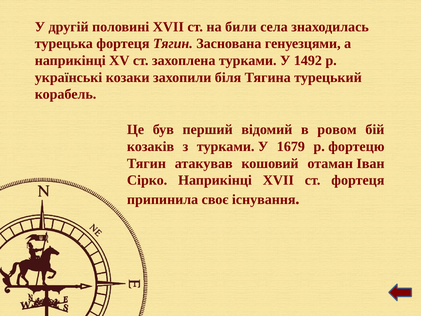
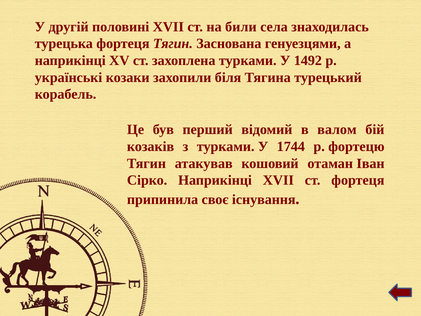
ровом: ровом -> валом
1679: 1679 -> 1744
